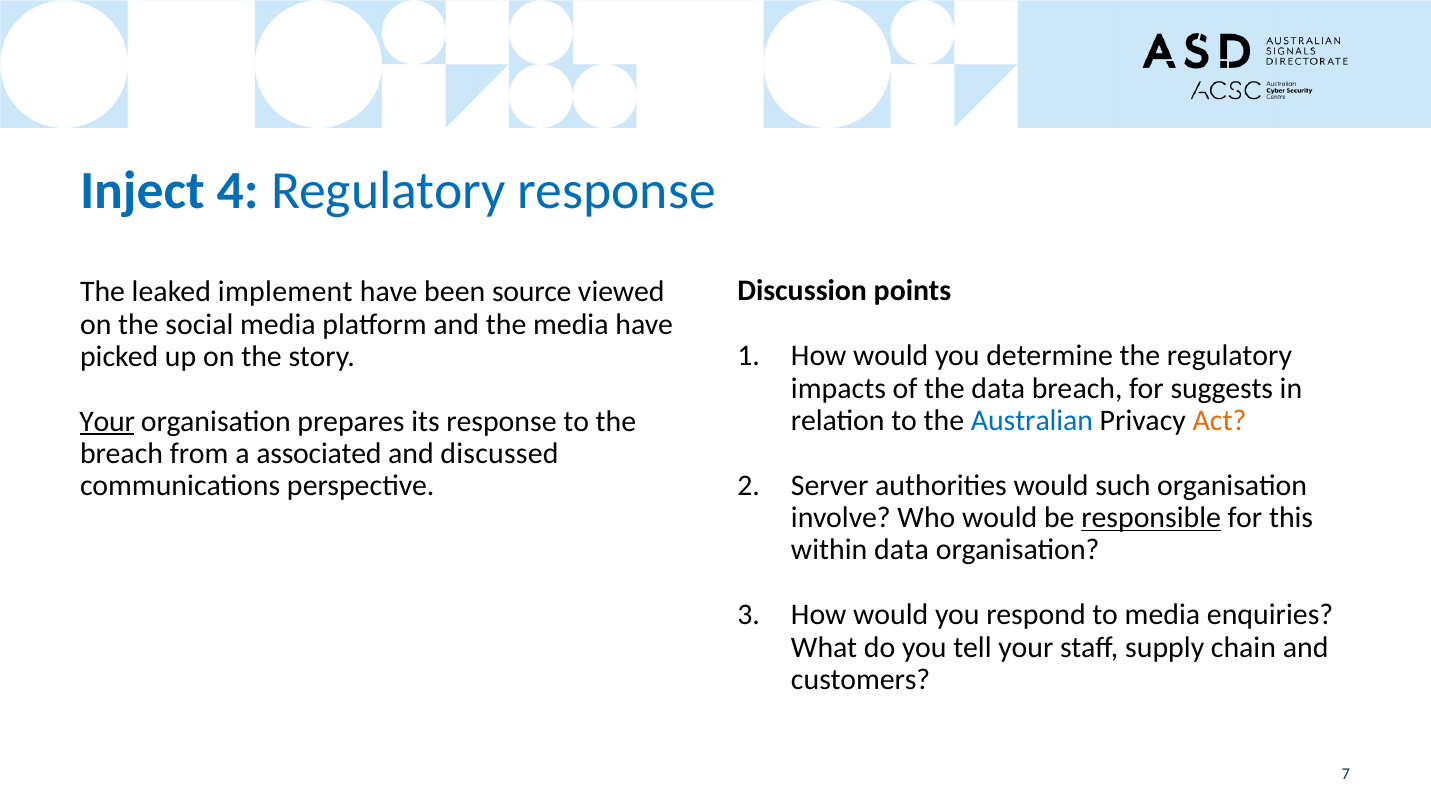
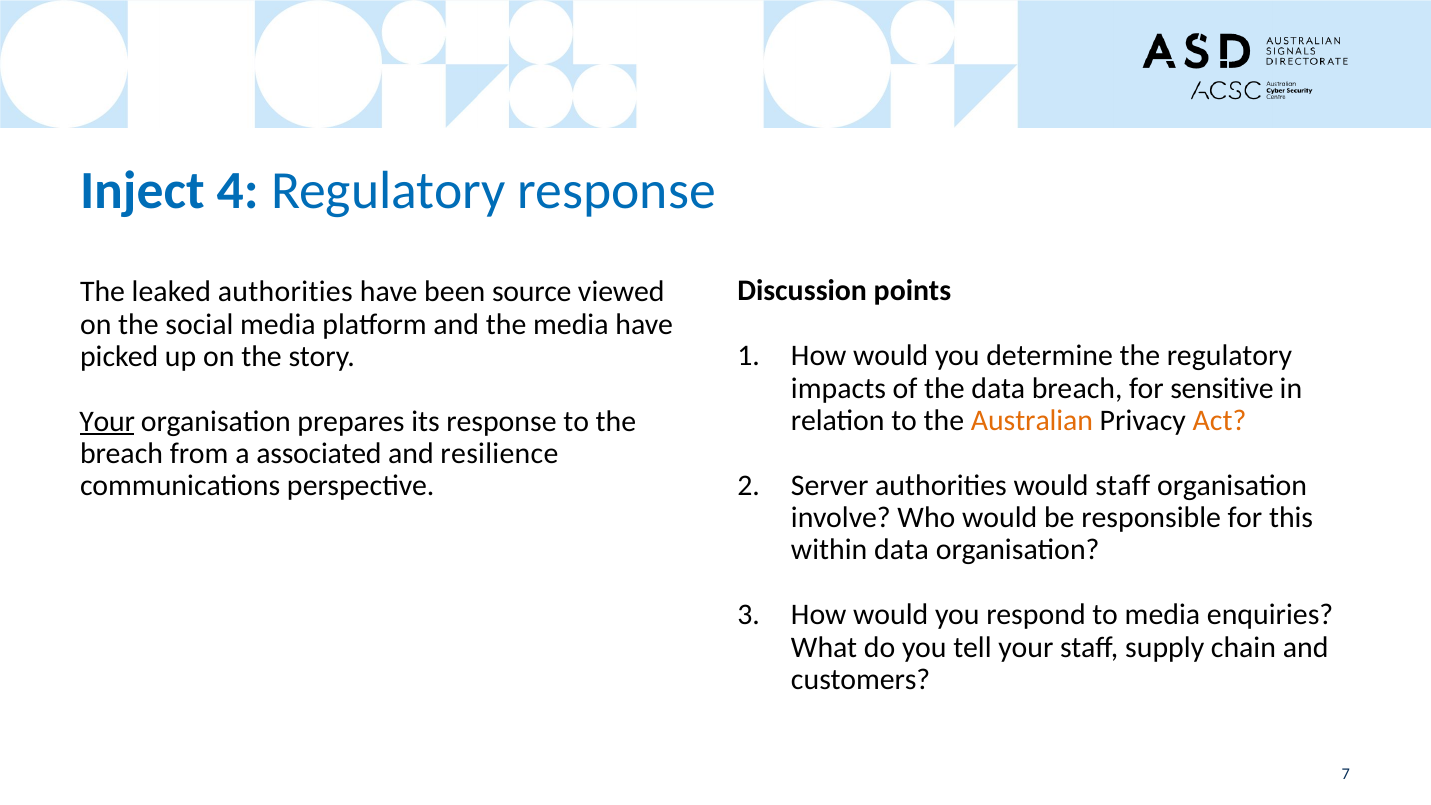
leaked implement: implement -> authorities
suggests: suggests -> sensitive
Australian colour: blue -> orange
discussed: discussed -> resilience
would such: such -> staff
responsible underline: present -> none
